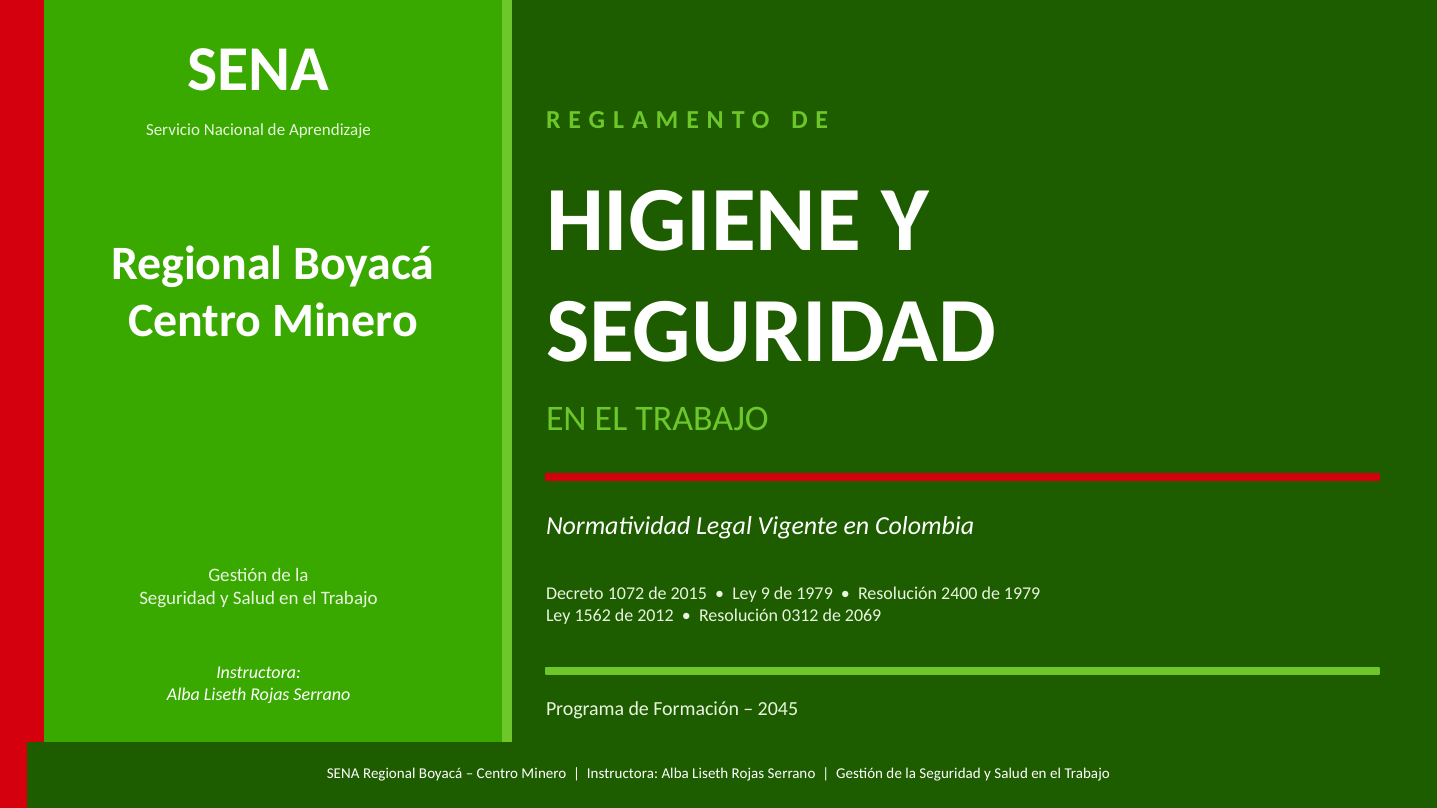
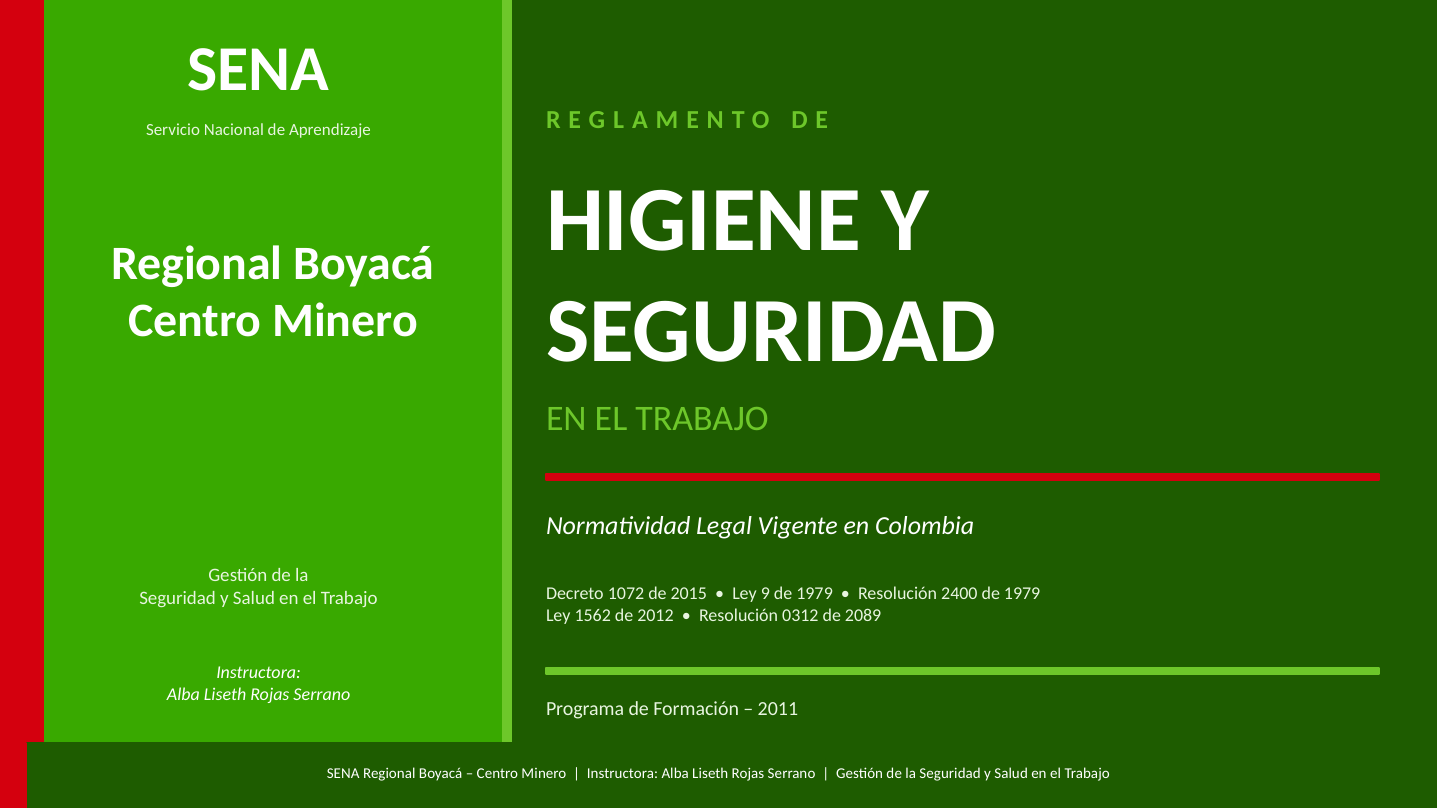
2069: 2069 -> 2089
2045: 2045 -> 2011
